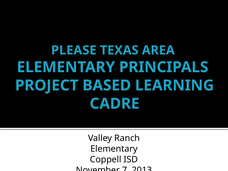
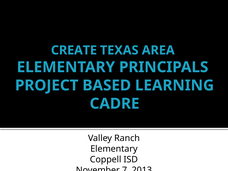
PLEASE: PLEASE -> CREATE
